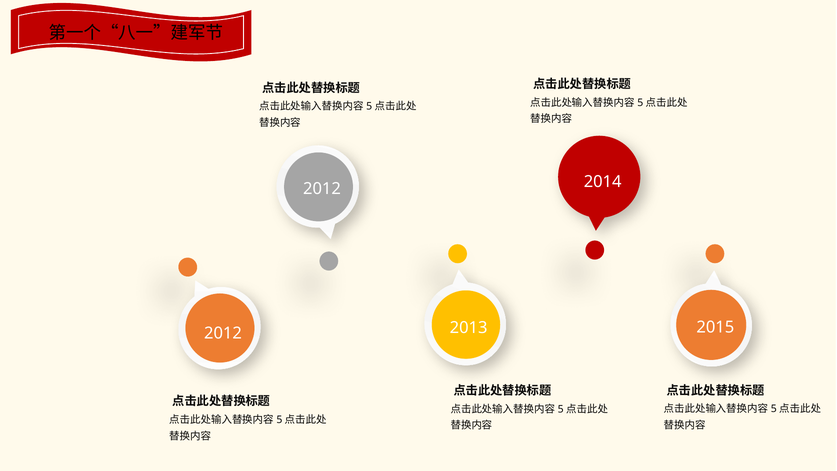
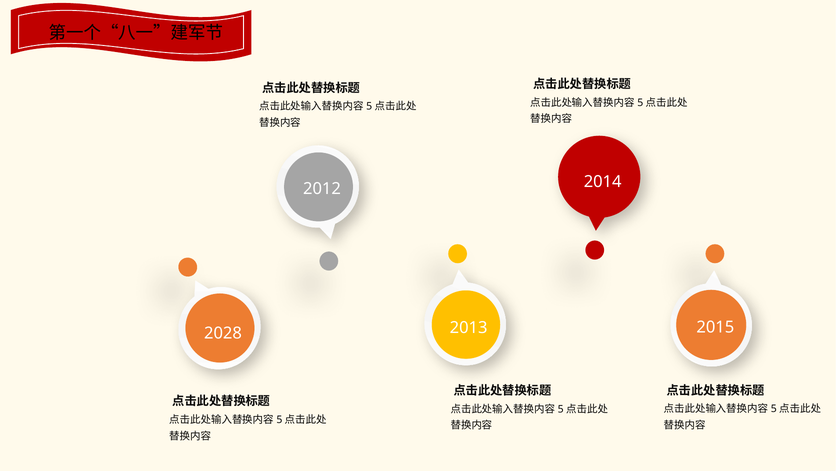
2012 at (223, 333): 2012 -> 2028
